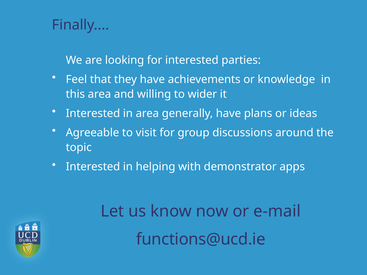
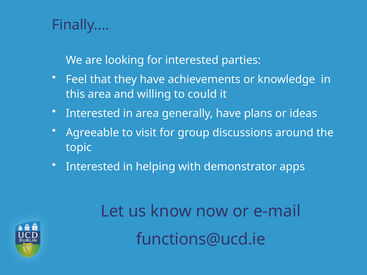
wider: wider -> could
